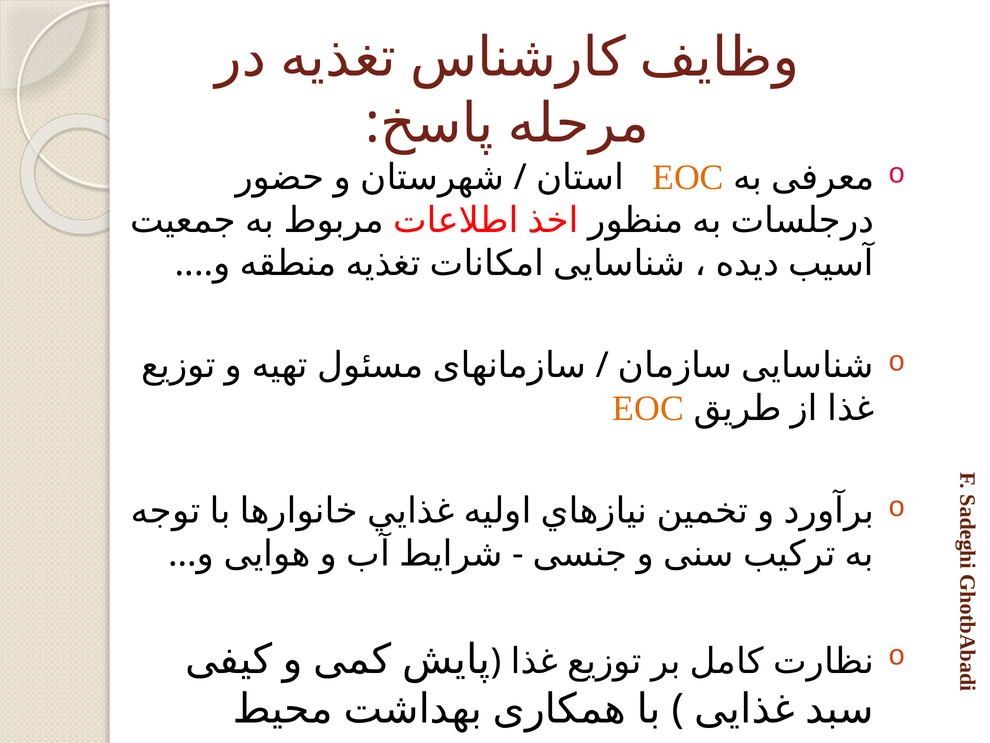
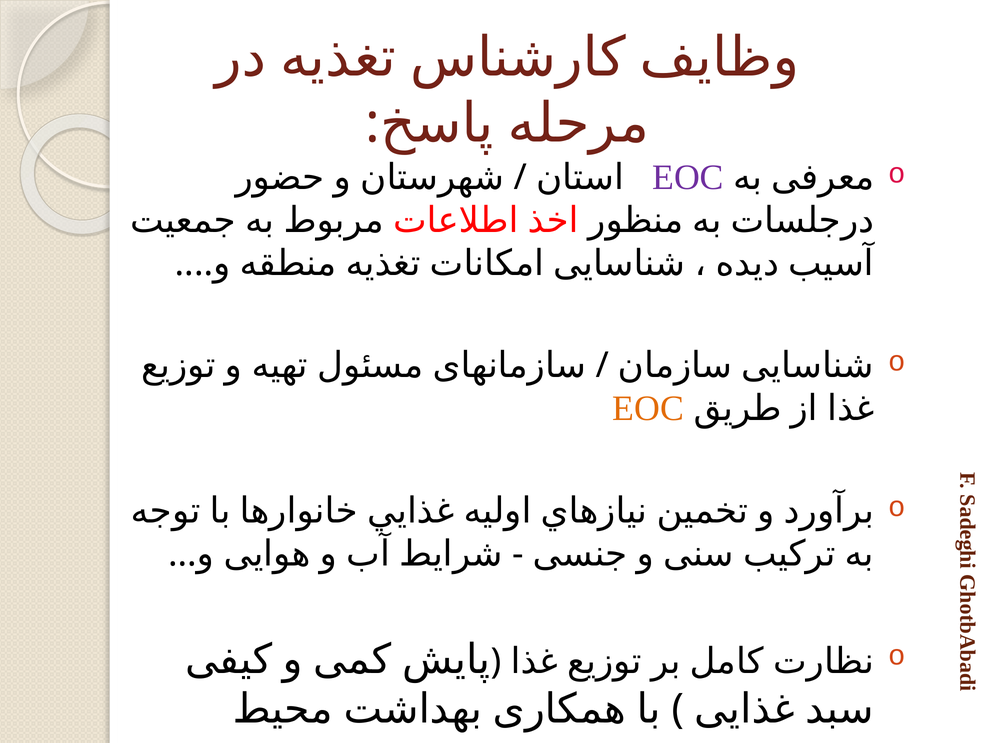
EOC at (688, 177) colour: orange -> purple
